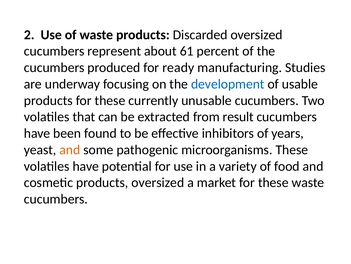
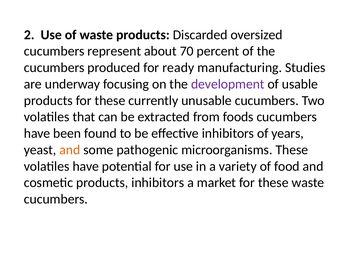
61: 61 -> 70
development colour: blue -> purple
result: result -> foods
products oversized: oversized -> inhibitors
